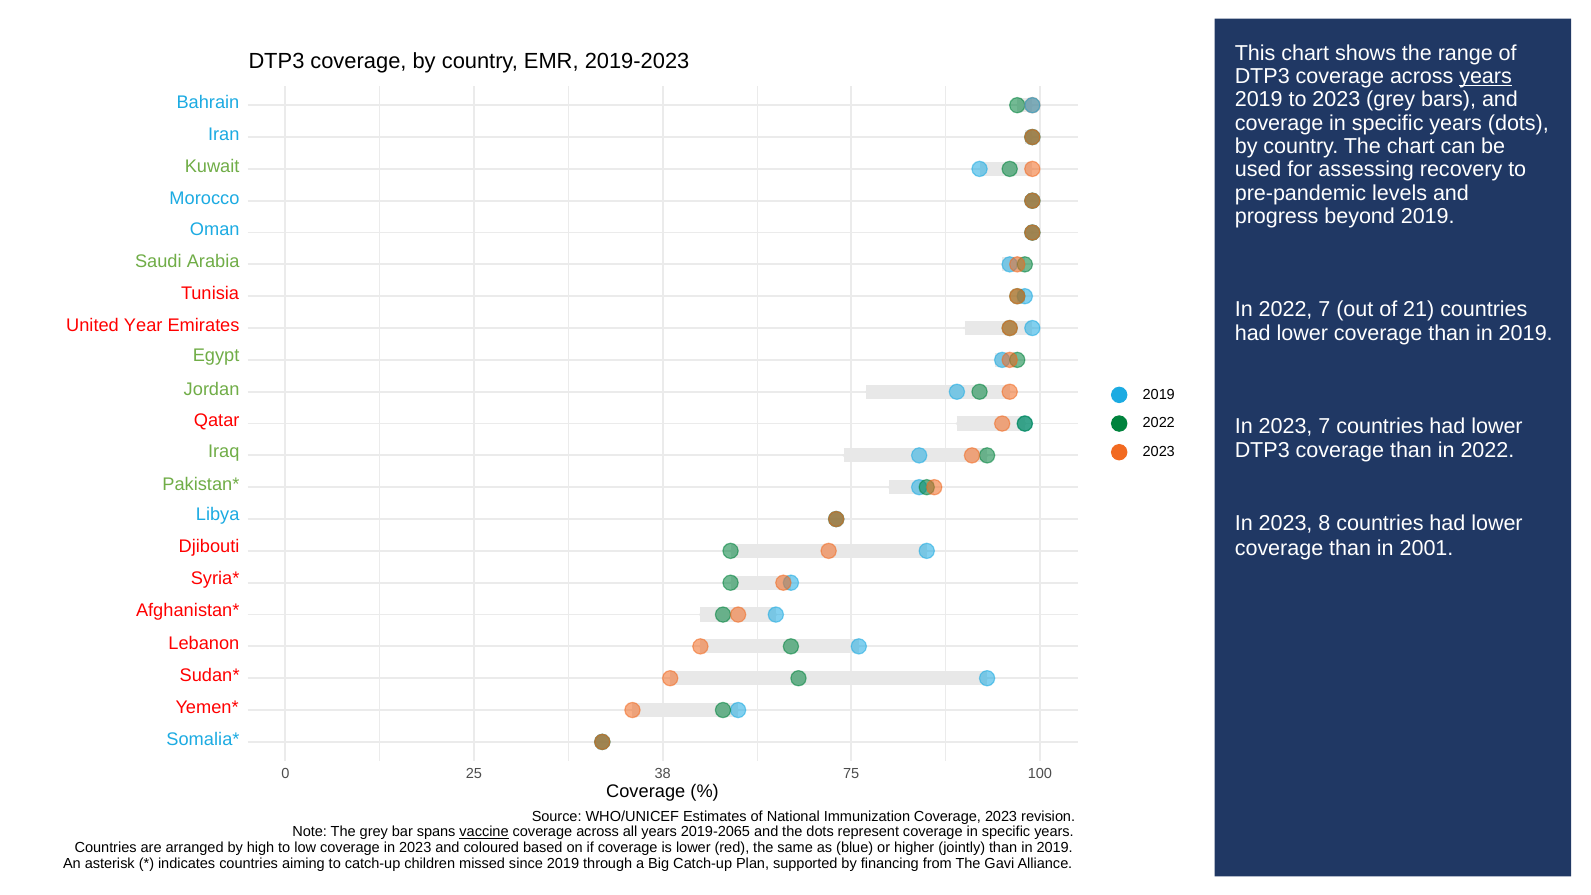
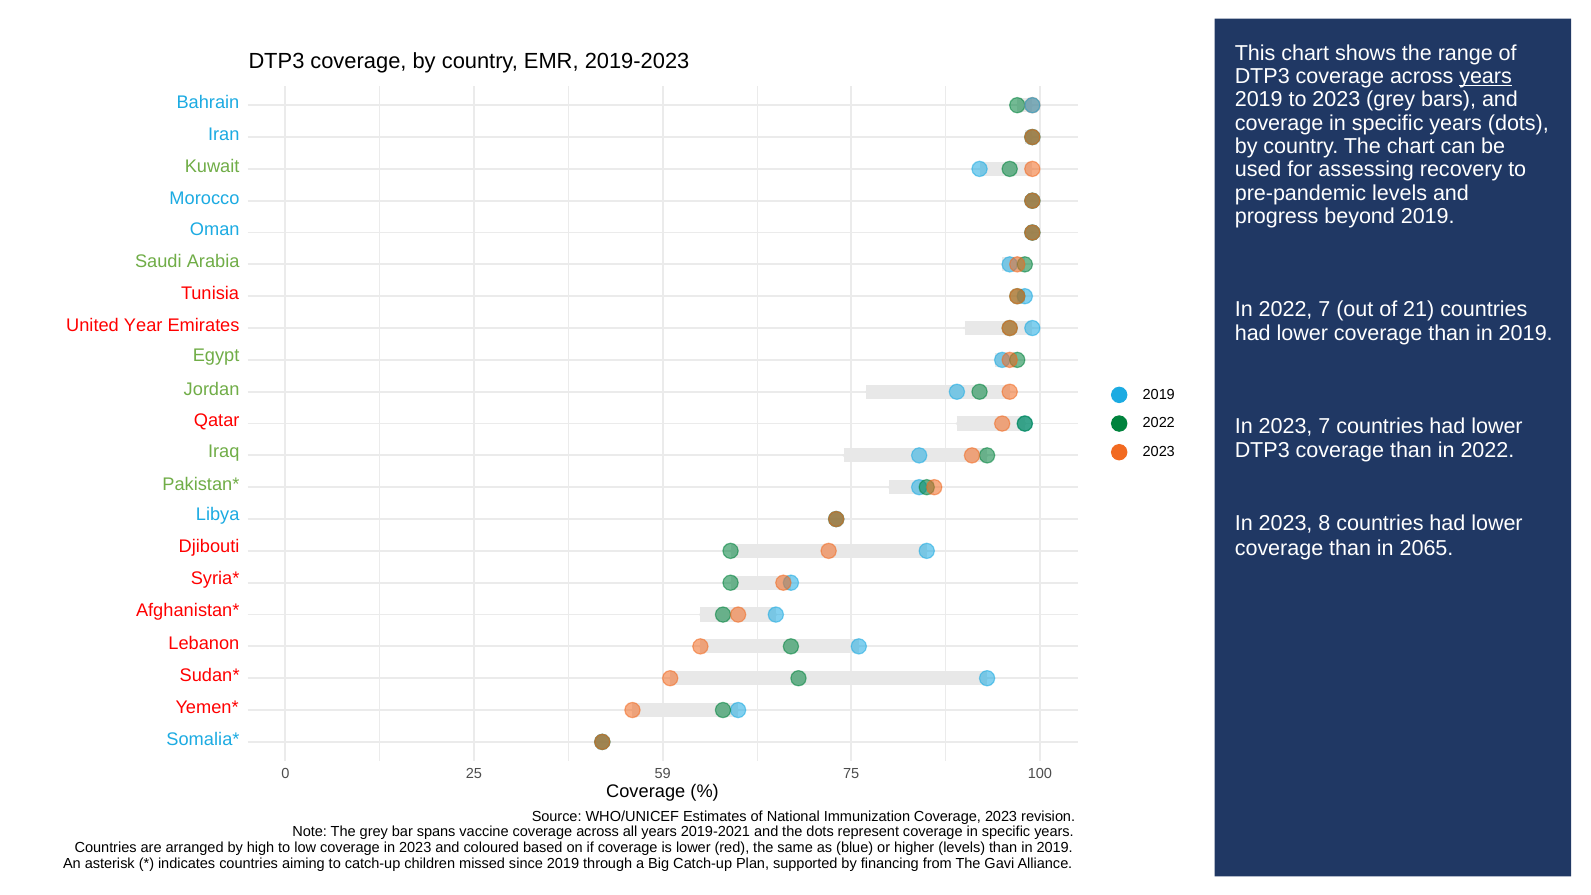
2001: 2001 -> 2065
38: 38 -> 59
vaccine underline: present -> none
2019-2065: 2019-2065 -> 2019-2021
higher jointly: jointly -> levels
